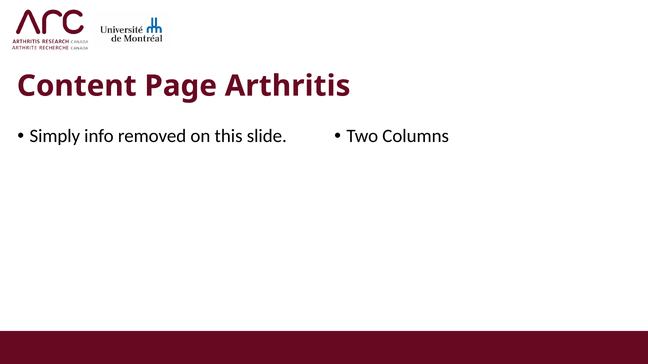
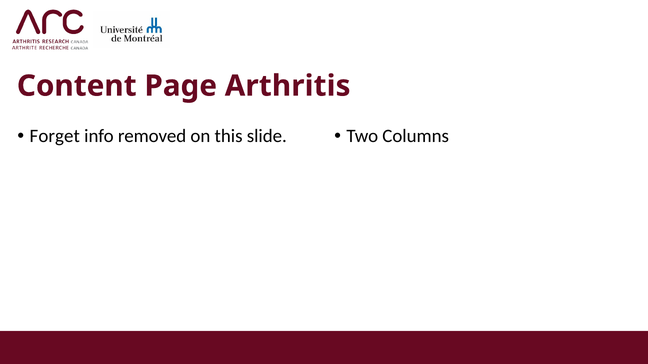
Simply: Simply -> Forget
